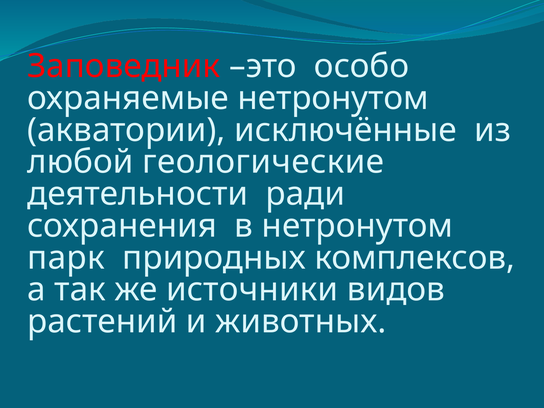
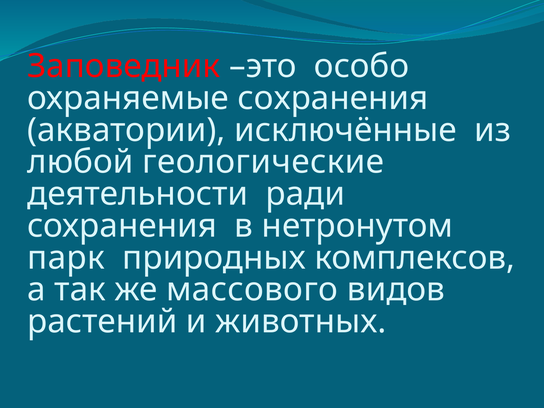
охраняемые нетронутом: нетронутом -> сохранения
источники: источники -> массового
